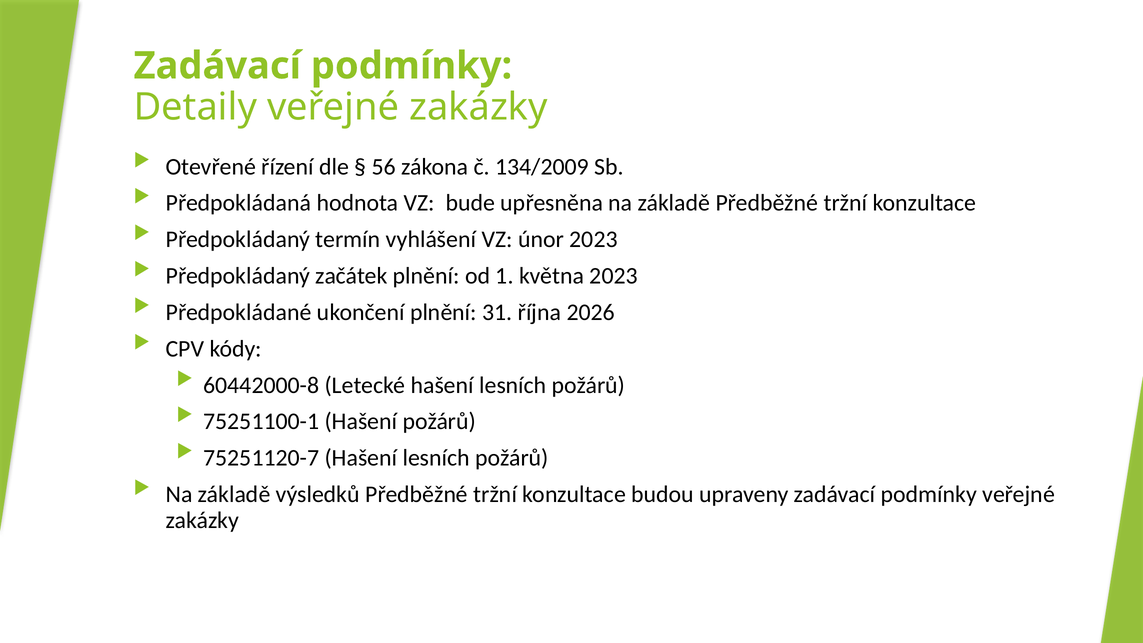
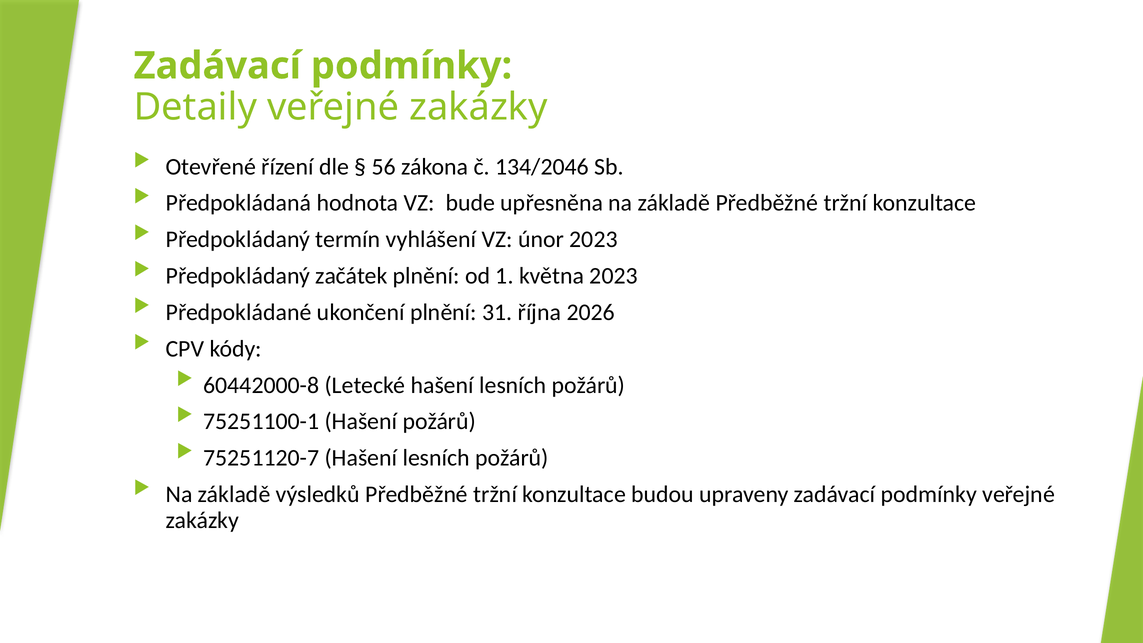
134/2009: 134/2009 -> 134/2046
